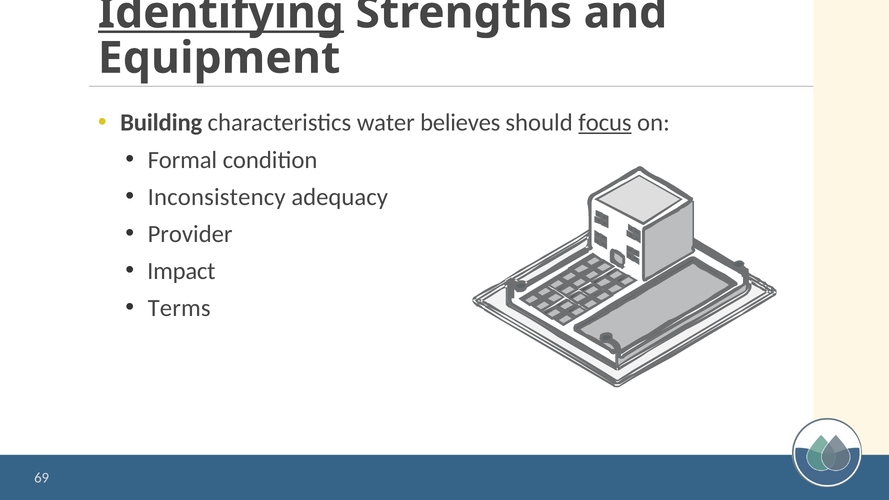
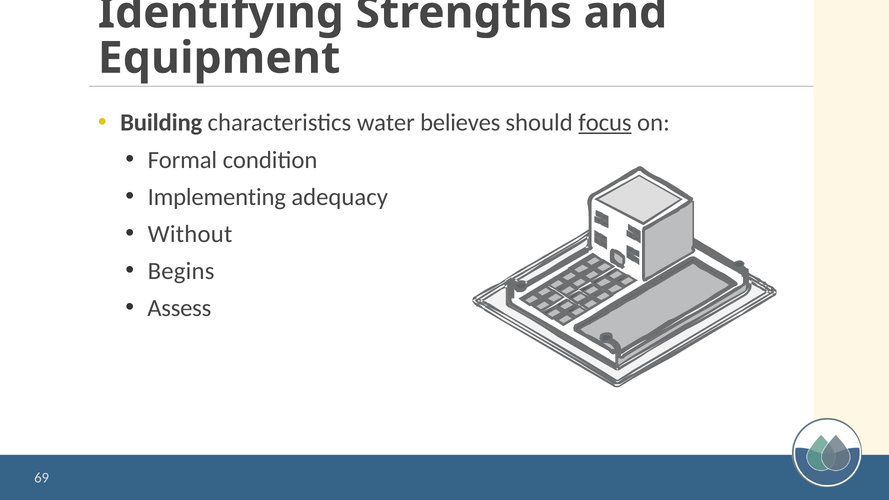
Identifying underline: present -> none
Inconsistency: Inconsistency -> Implementing
Provider: Provider -> Without
Impact: Impact -> Begins
Terms: Terms -> Assess
